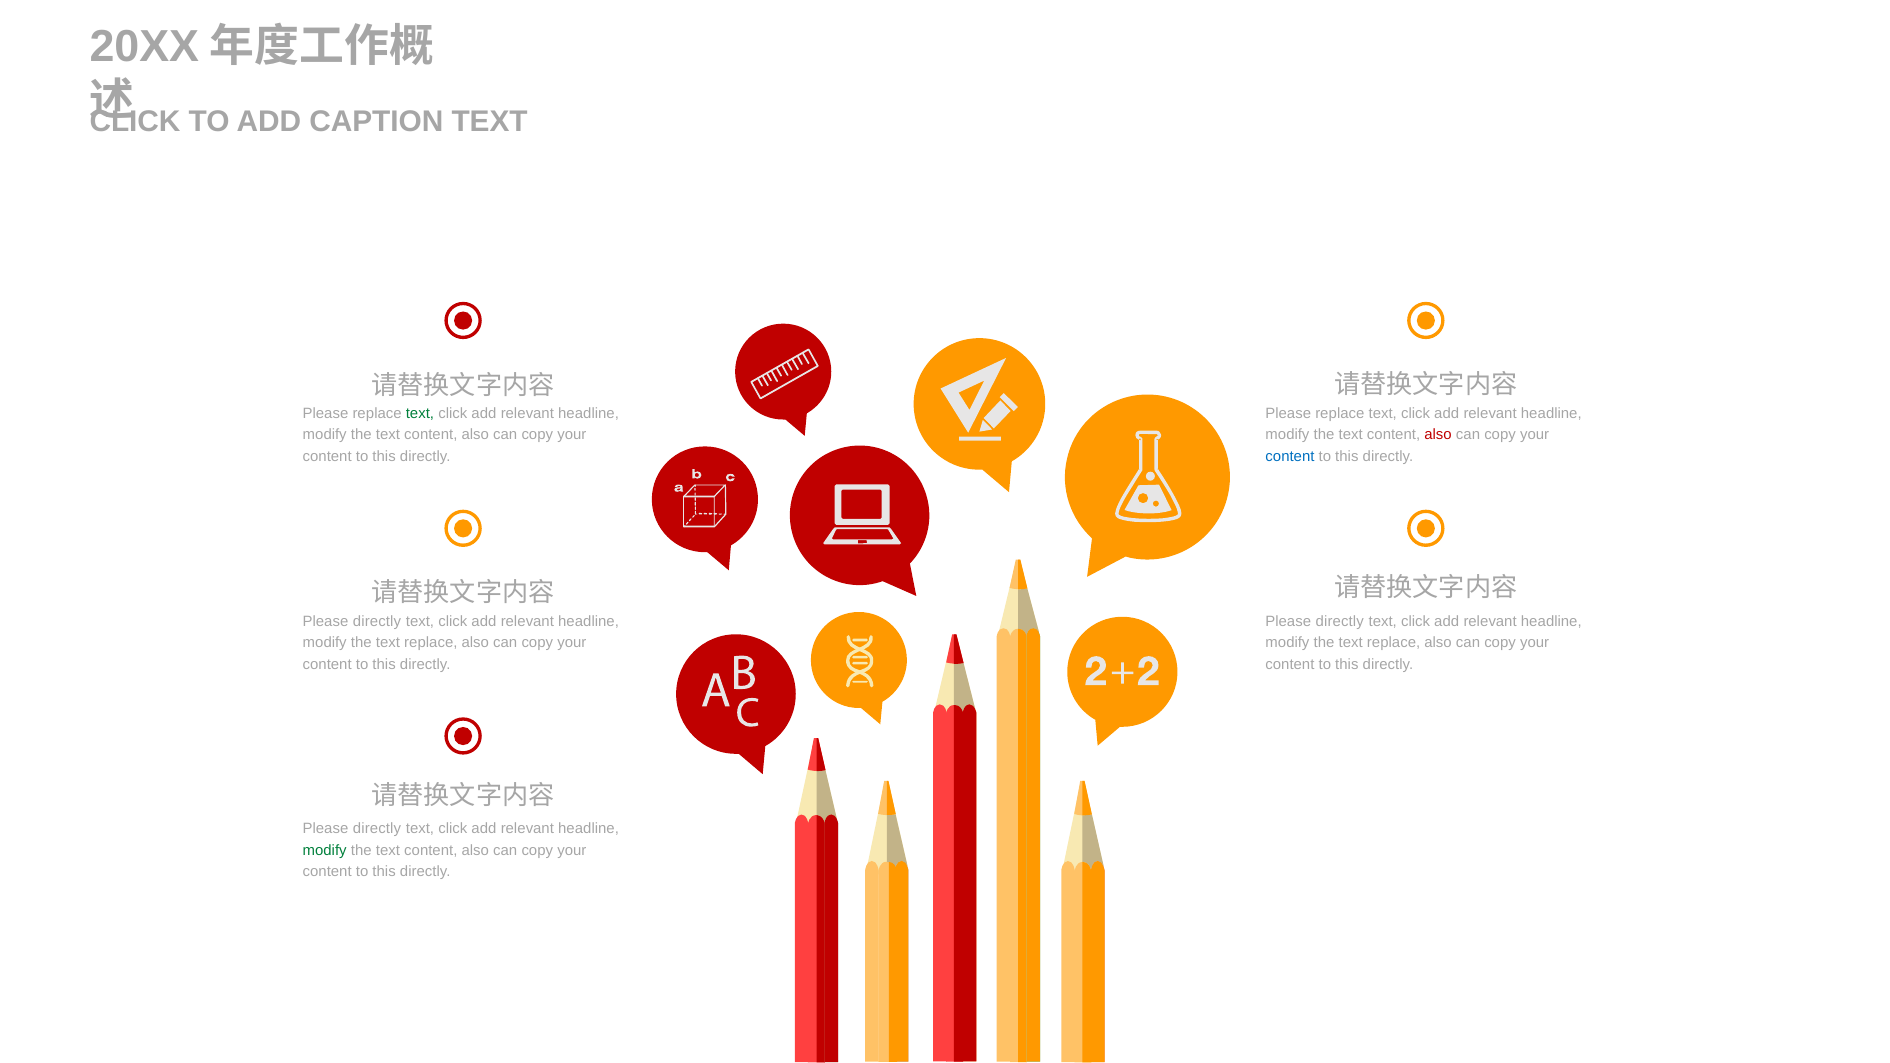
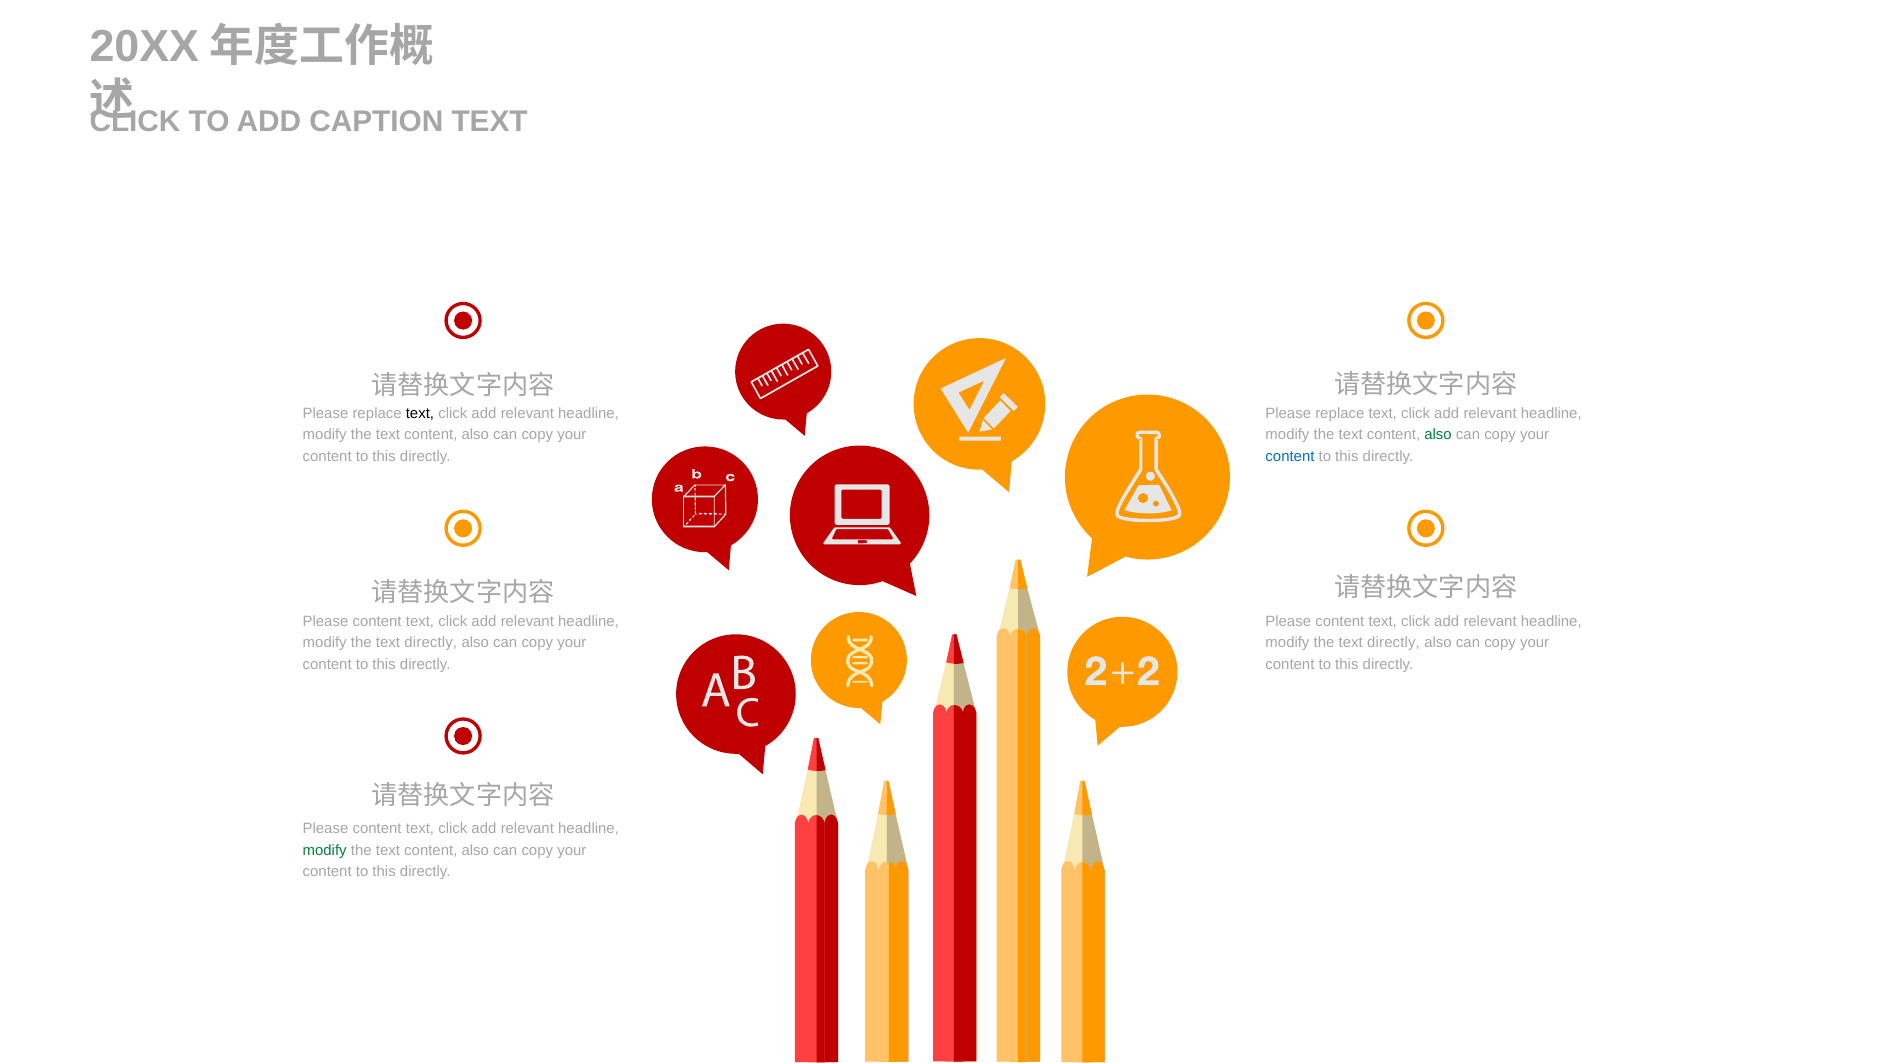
text at (420, 413) colour: green -> black
also at (1438, 435) colour: red -> green
directly at (377, 621): directly -> content
directly at (1340, 621): directly -> content
replace at (431, 643): replace -> directly
replace at (1394, 643): replace -> directly
directly at (377, 829): directly -> content
